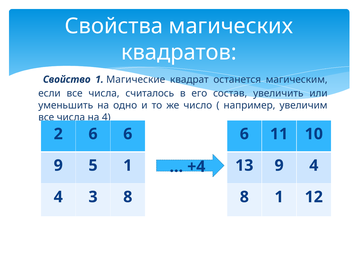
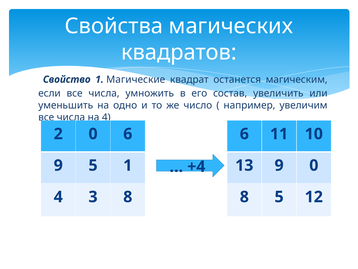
считалось: считалось -> умножить
2 6: 6 -> 0
9 4: 4 -> 0
8 1: 1 -> 5
